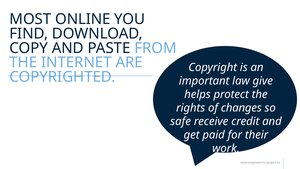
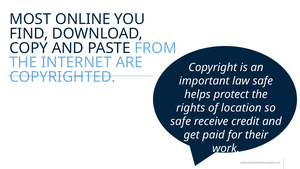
law give: give -> safe
changes: changes -> location
